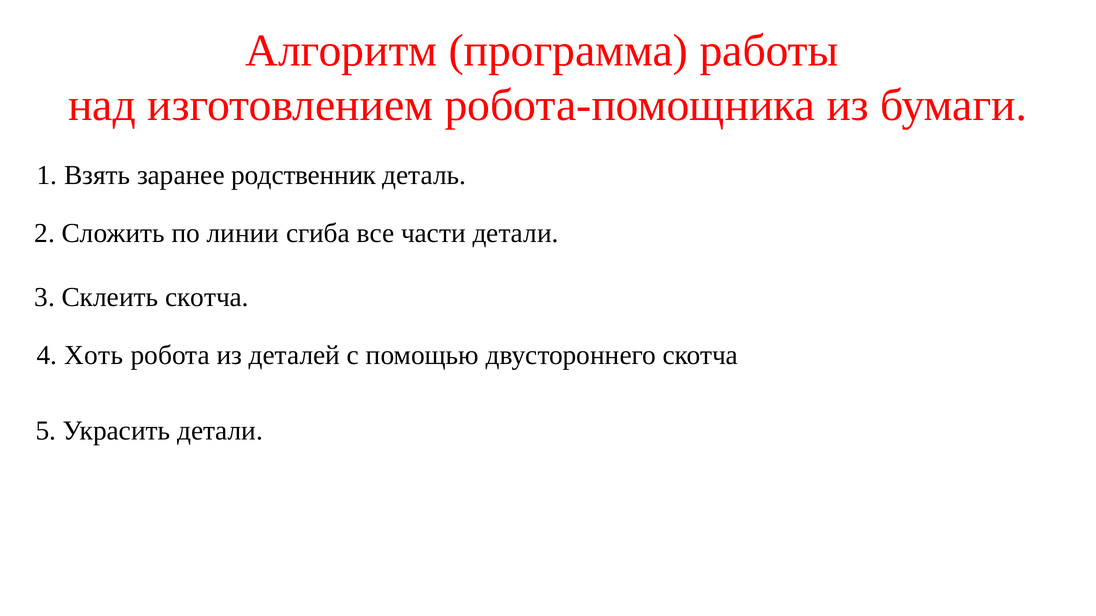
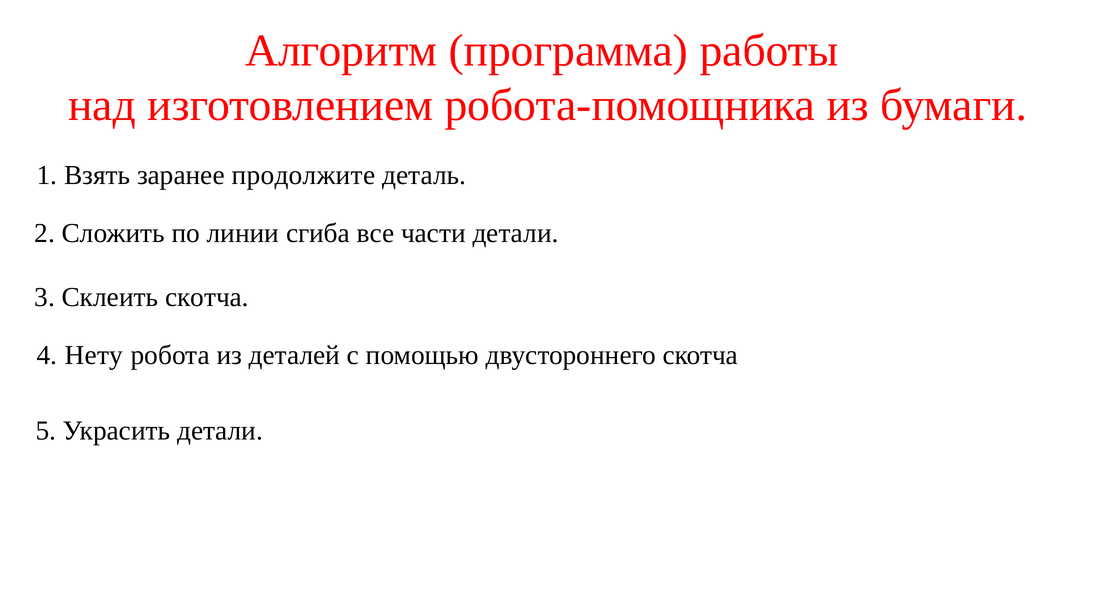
родственник: родственник -> продолжите
Хоть: Хоть -> Нету
